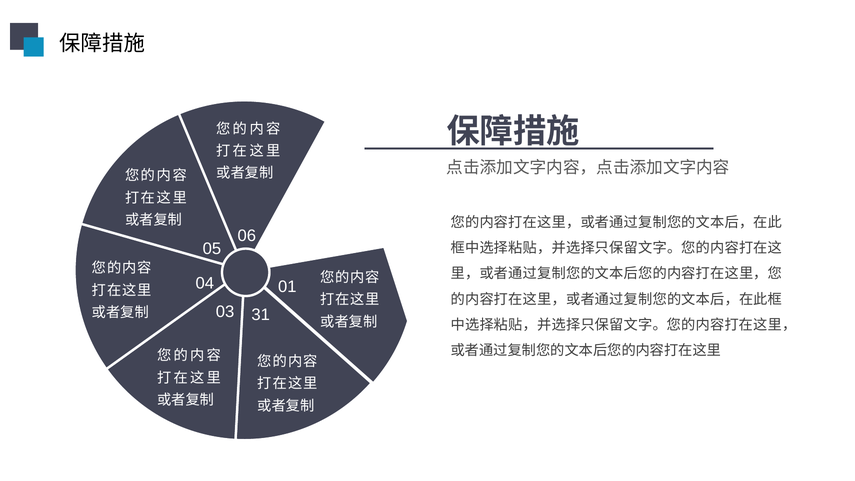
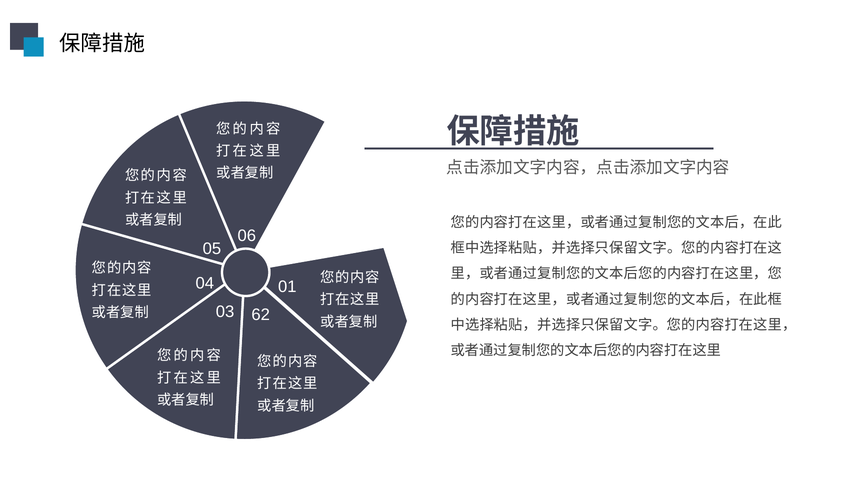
31: 31 -> 62
